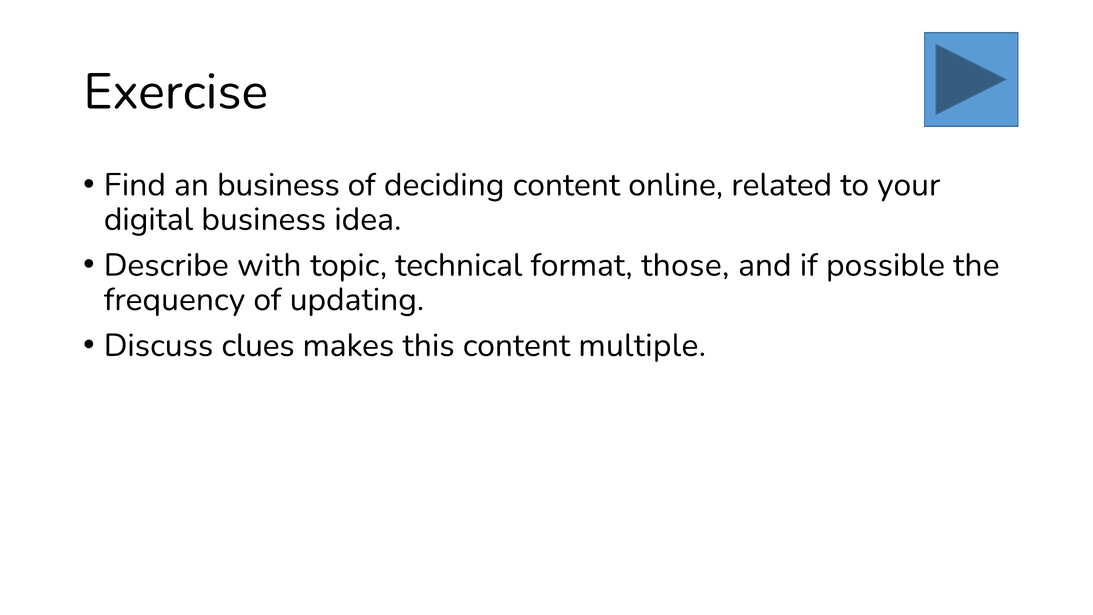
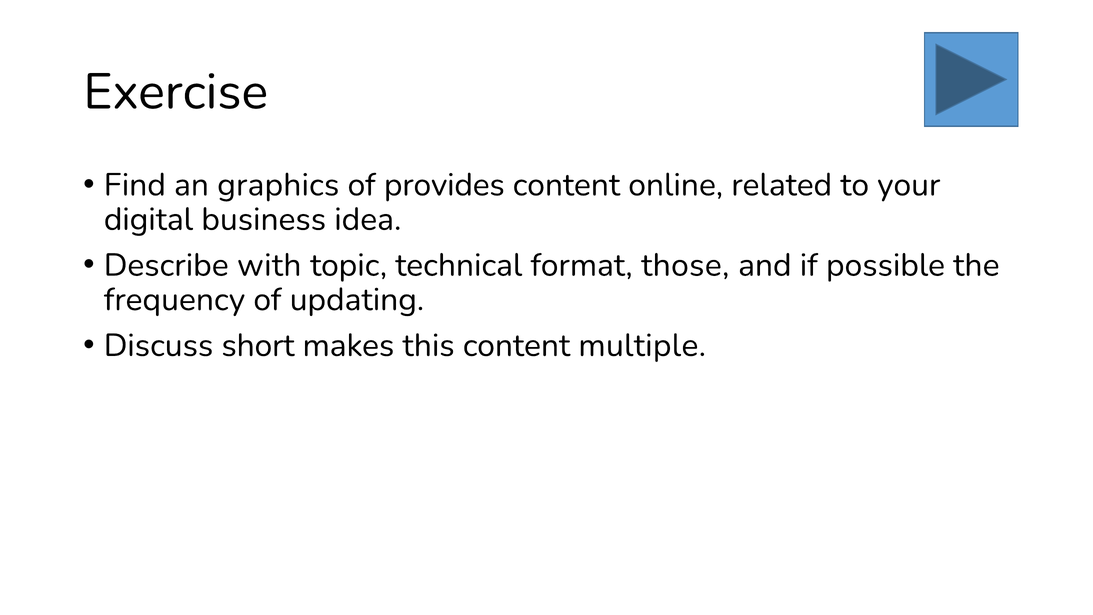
an business: business -> graphics
deciding: deciding -> provides
clues: clues -> short
